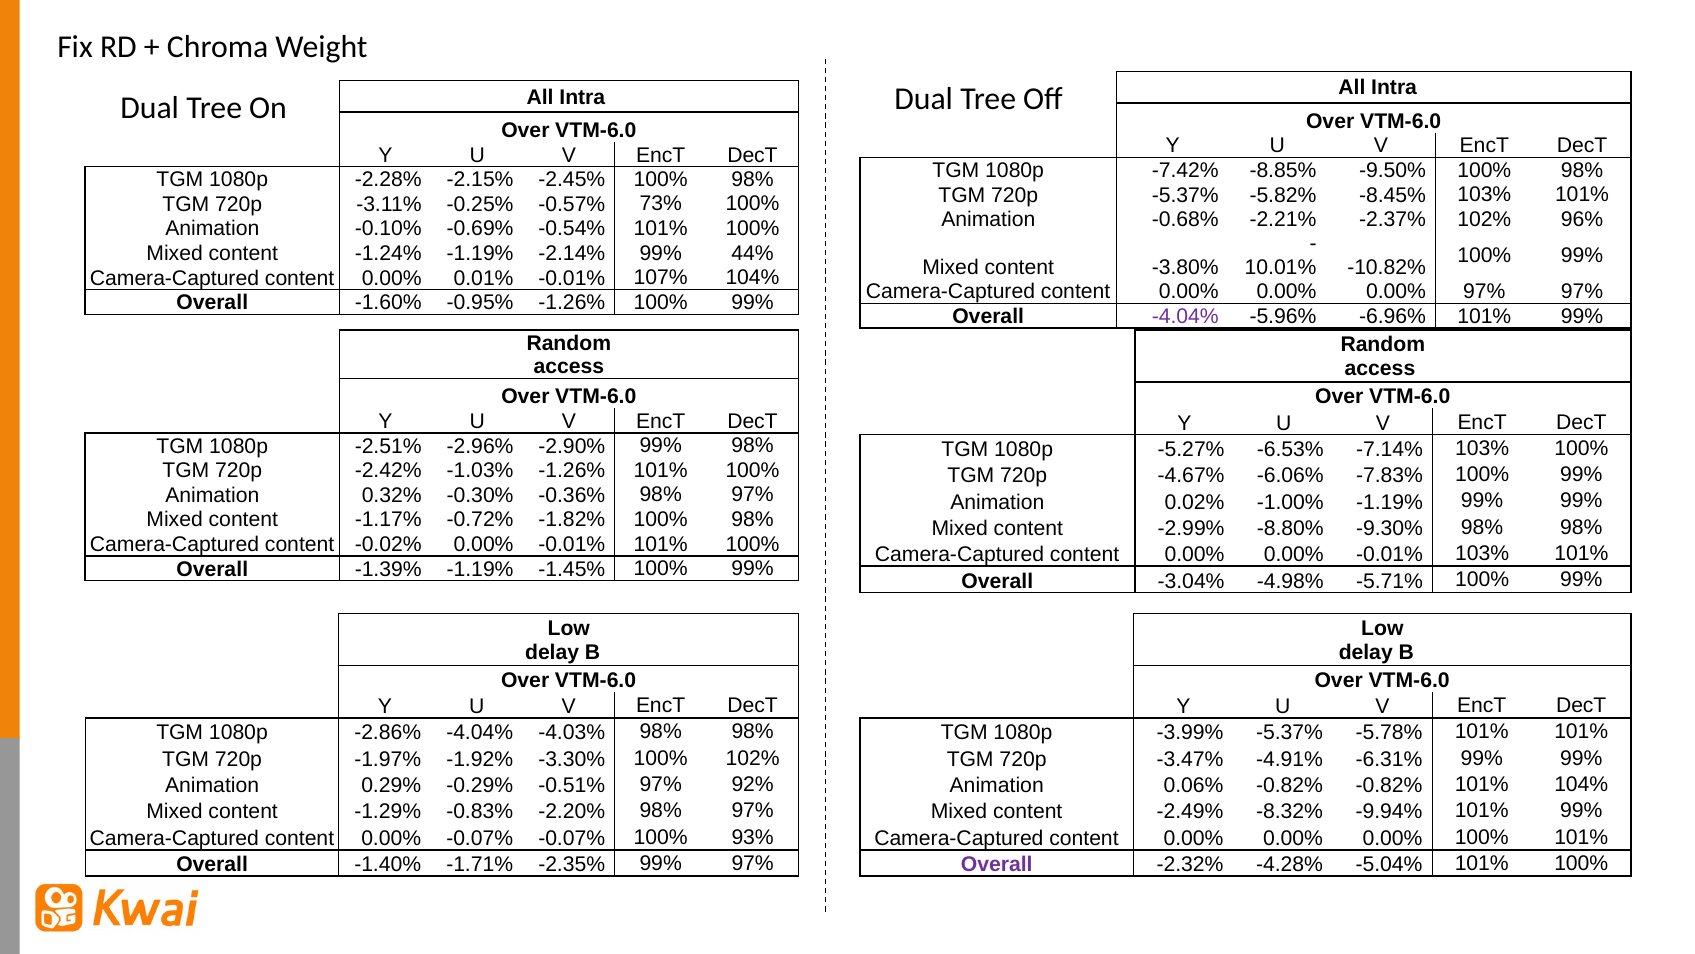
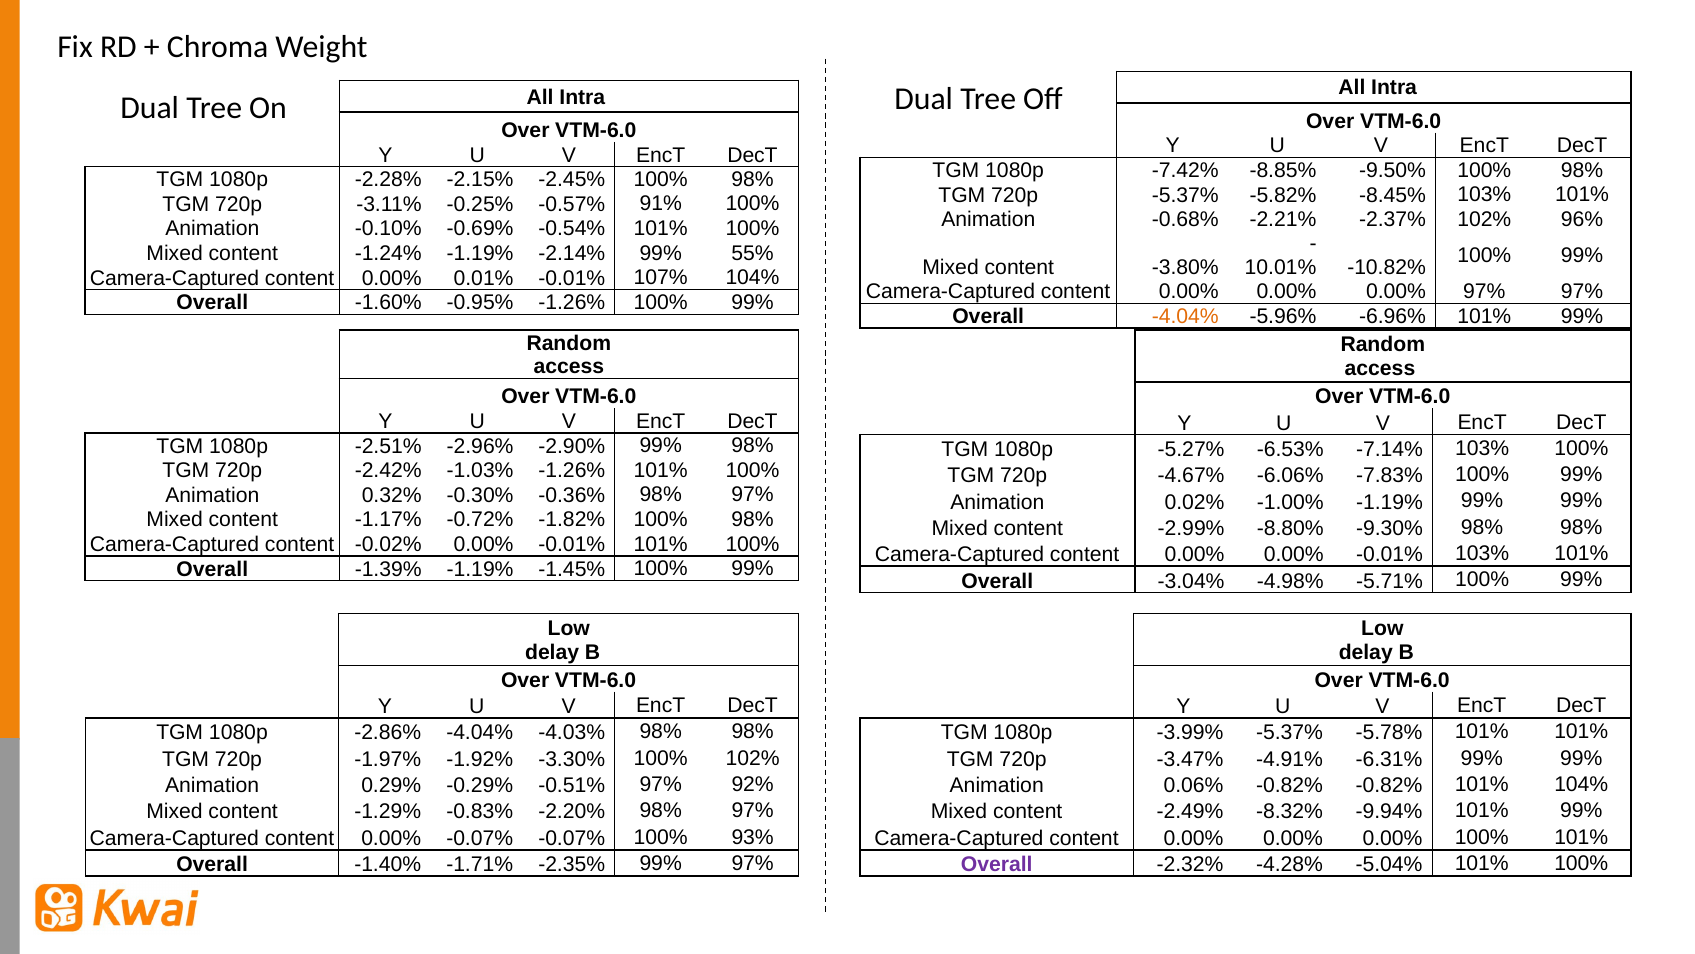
73%: 73% -> 91%
44%: 44% -> 55%
-4.04% at (1185, 316) colour: purple -> orange
